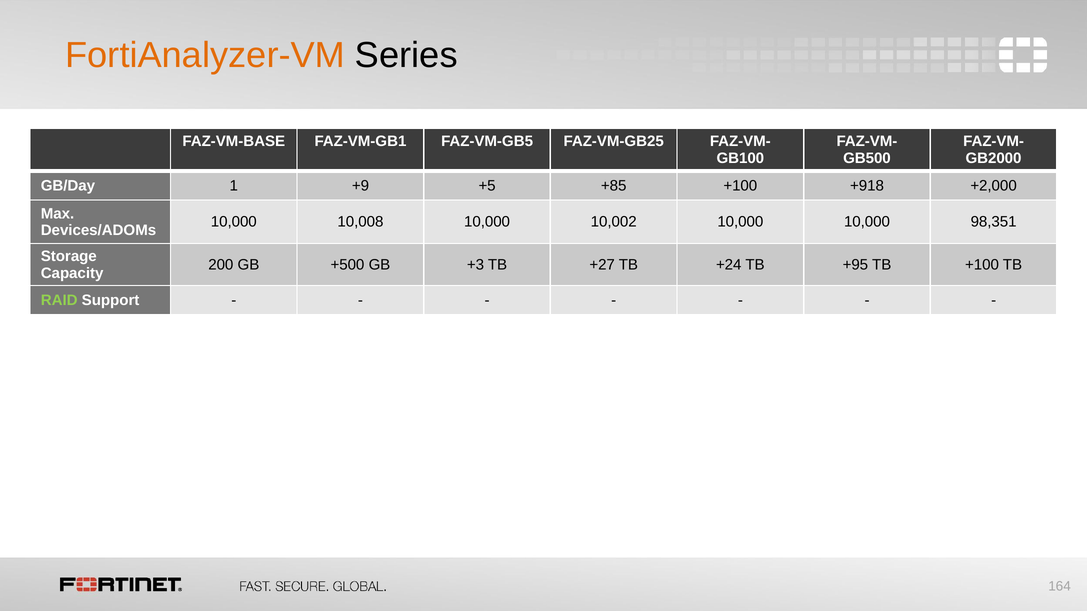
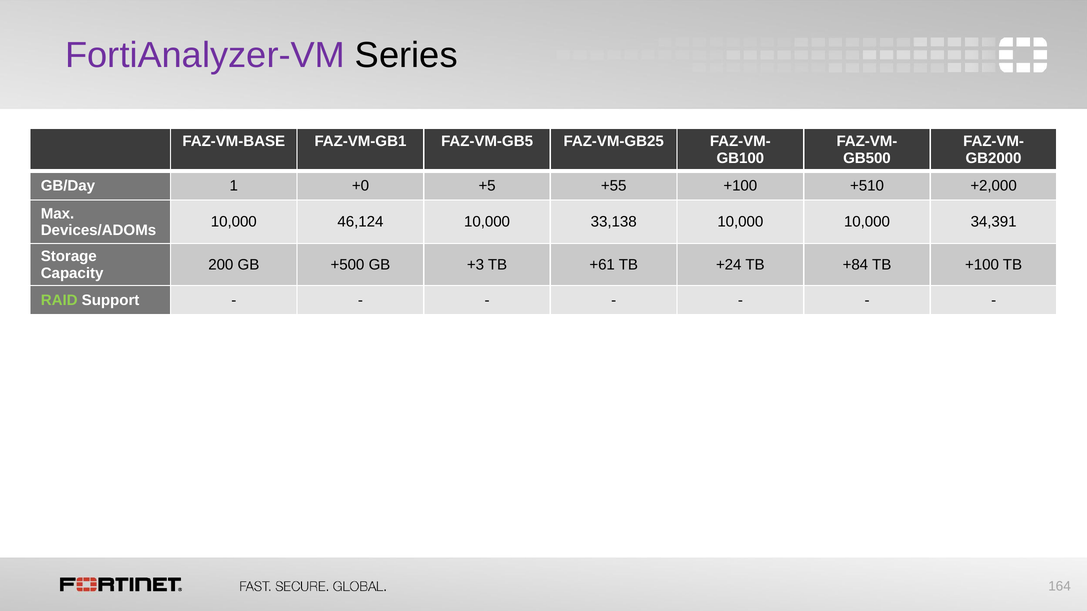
FortiAnalyzer-VM colour: orange -> purple
+9: +9 -> +0
+85: +85 -> +55
+918: +918 -> +510
10,008: 10,008 -> 46,124
10,002: 10,002 -> 33,138
98,351: 98,351 -> 34,391
+27: +27 -> +61
+95: +95 -> +84
